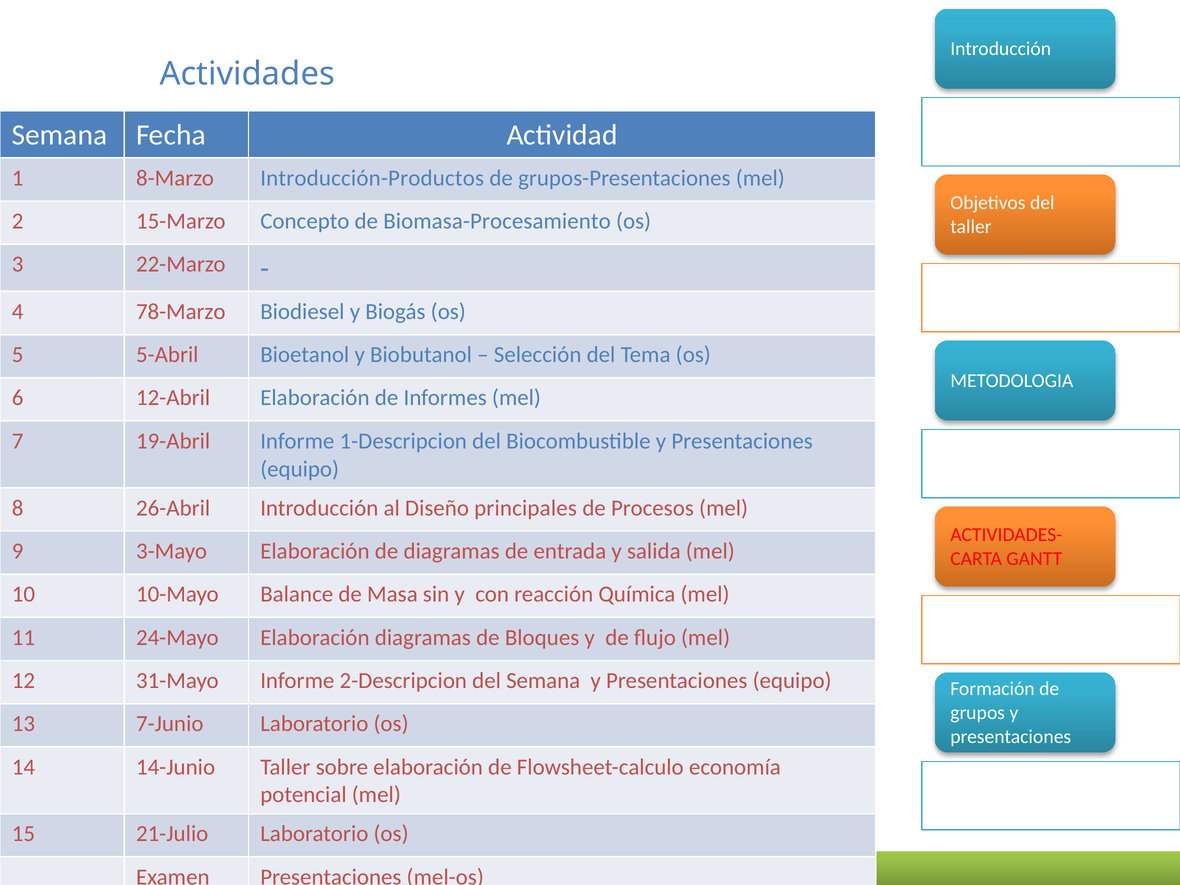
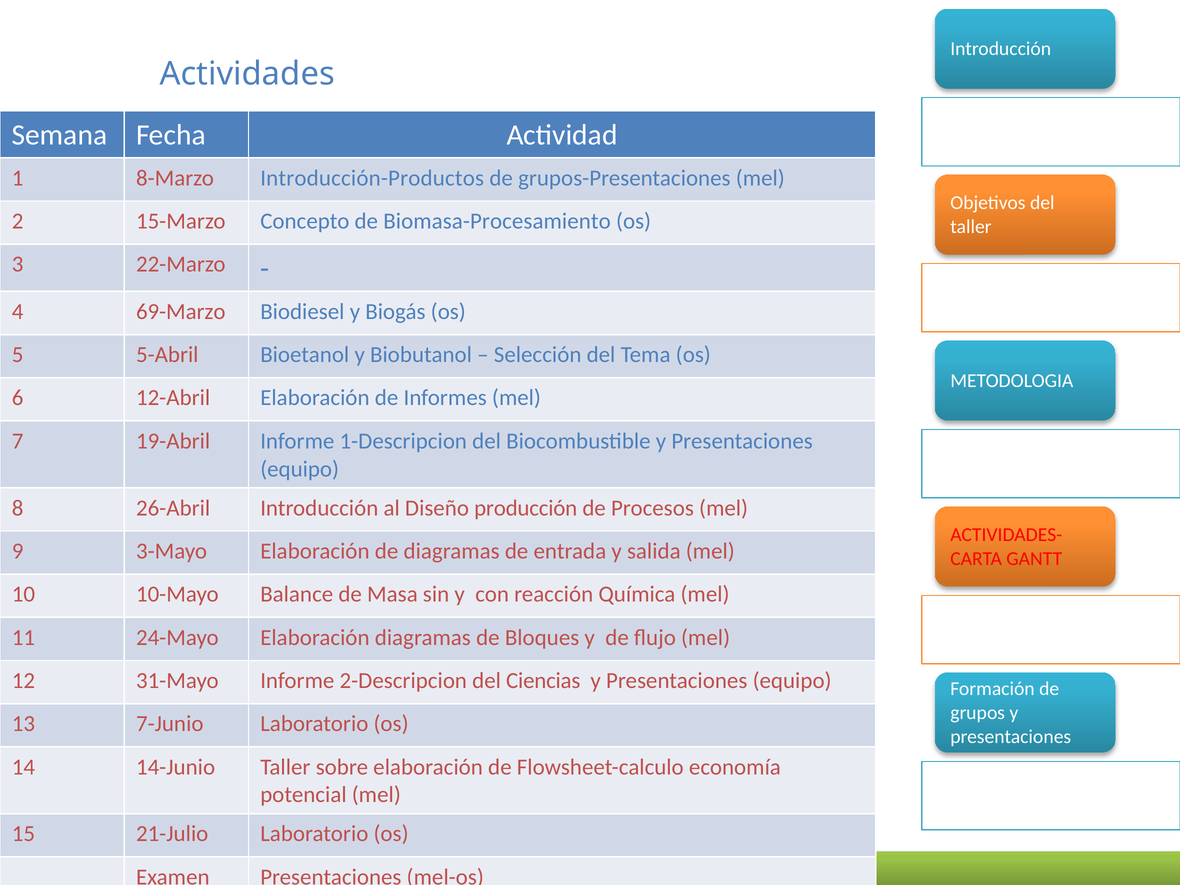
78-Marzo: 78-Marzo -> 69-Marzo
Diseño principales: principales -> producción
del Semana: Semana -> Ciencias
